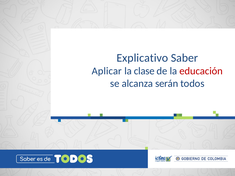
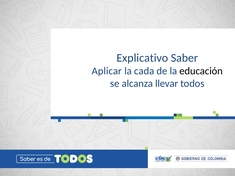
clase: clase -> cada
educación colour: red -> black
serán: serán -> llevar
